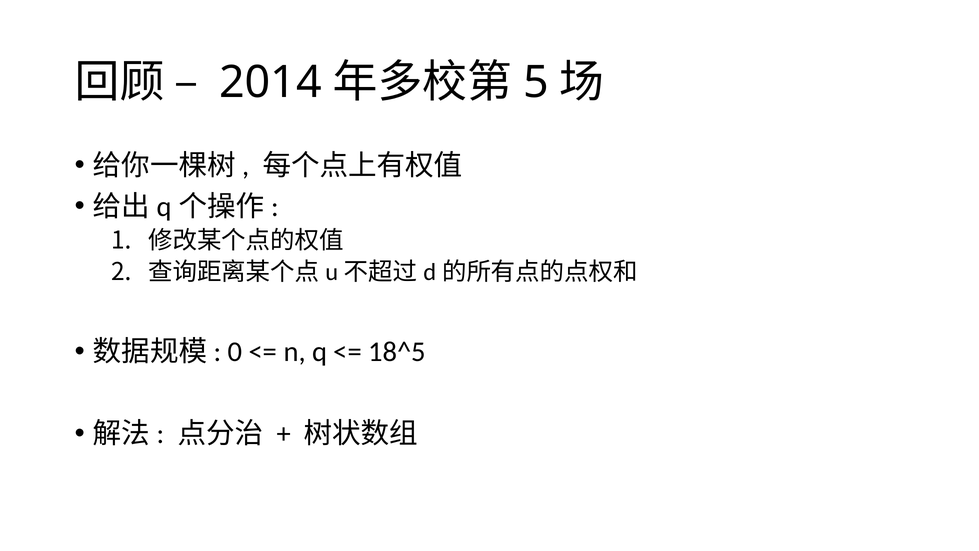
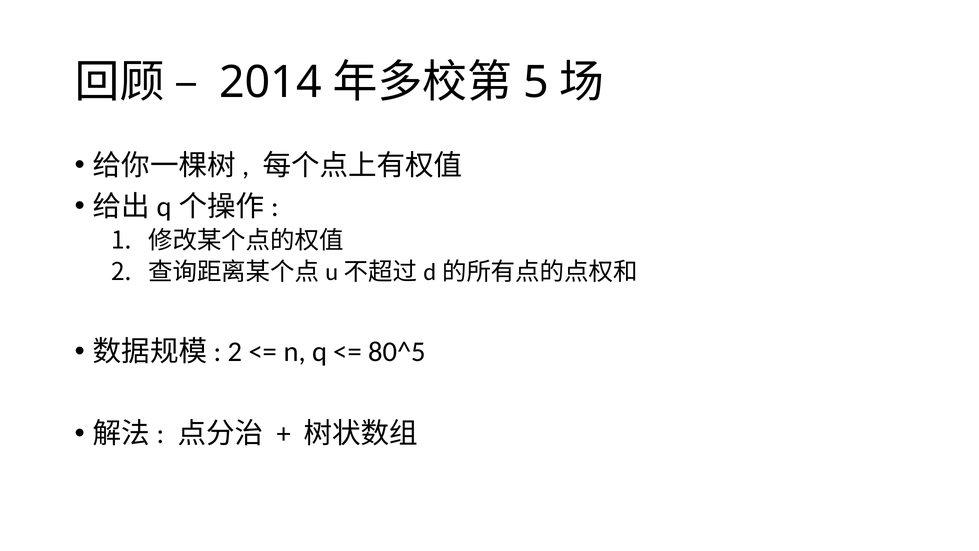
0 at (235, 352): 0 -> 2
18^5: 18^5 -> 80^5
